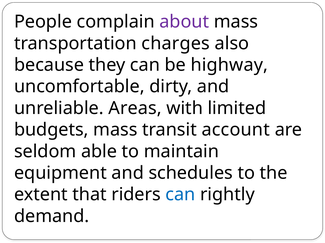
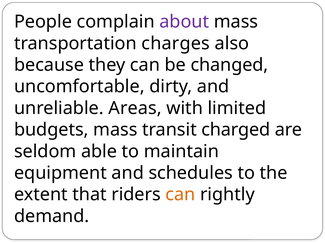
highway: highway -> changed
account: account -> charged
can at (180, 195) colour: blue -> orange
